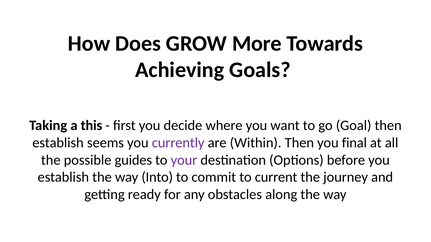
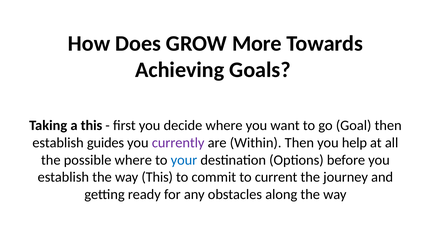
seems: seems -> guides
final: final -> help
possible guides: guides -> where
your colour: purple -> blue
way Into: Into -> This
